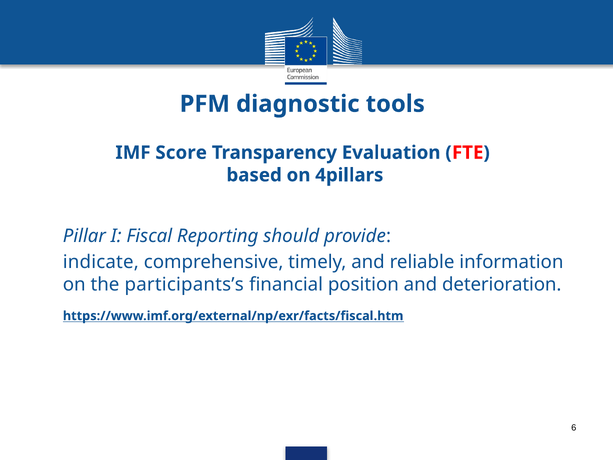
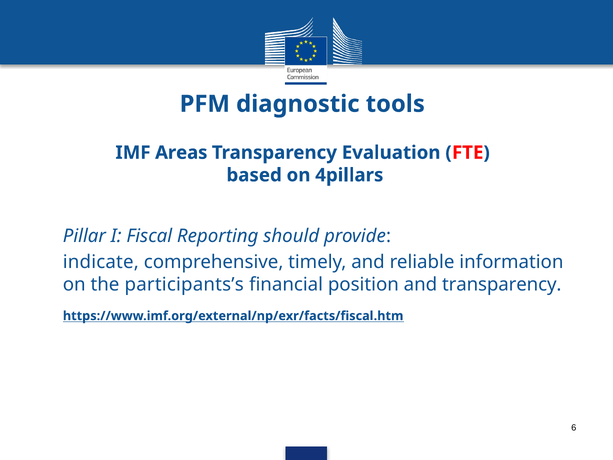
Score: Score -> Areas
and deterioration: deterioration -> transparency
